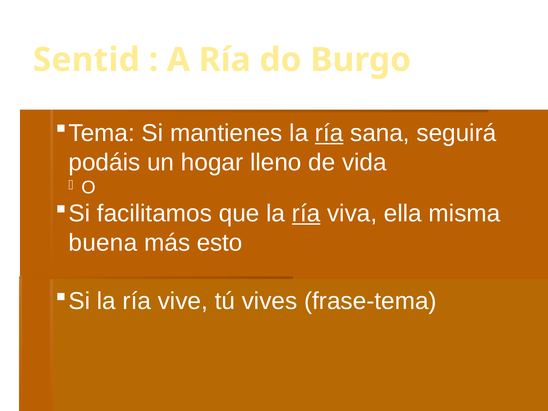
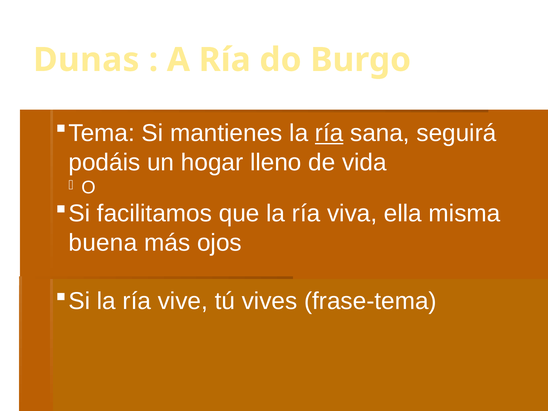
Sentid: Sentid -> Dunas
ría at (306, 214) underline: present -> none
esto: esto -> ojos
